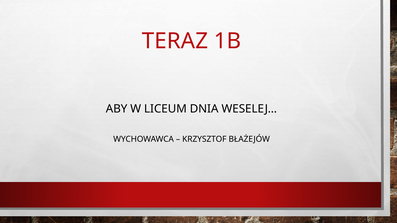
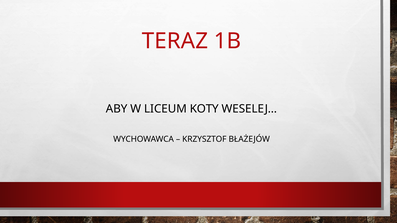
DNIA: DNIA -> KOTY
